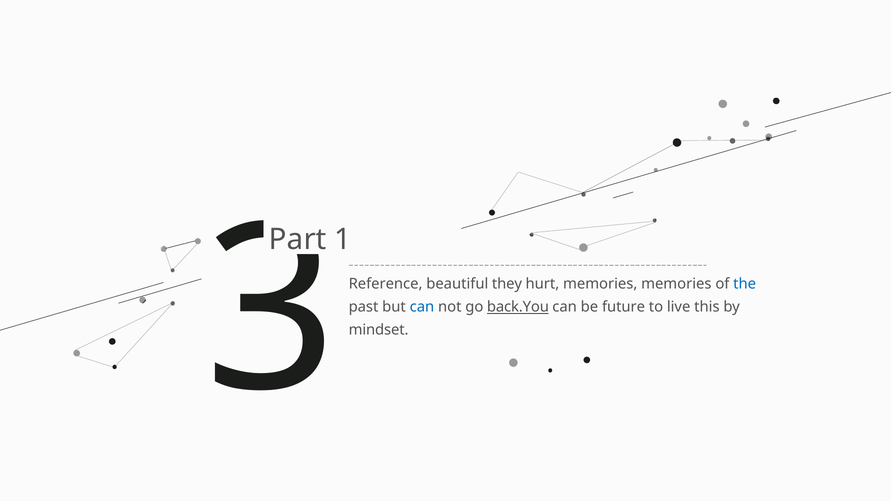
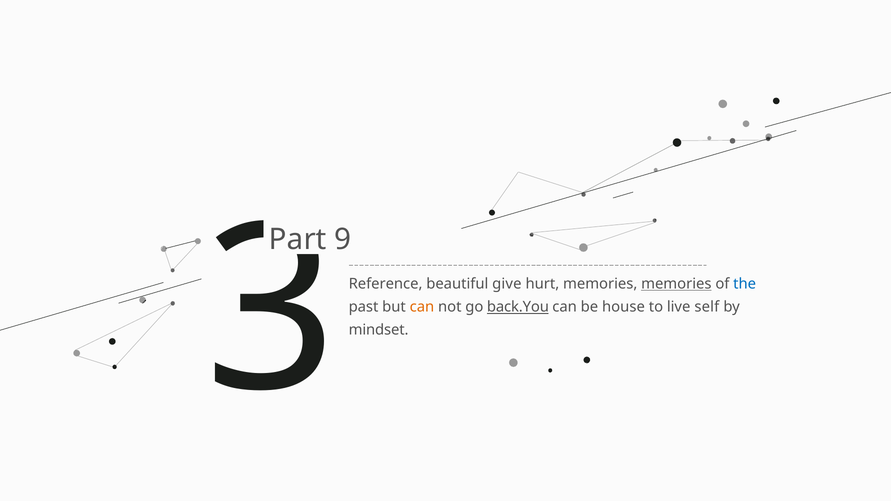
1: 1 -> 9
they: they -> give
memories at (676, 284) underline: none -> present
can at (422, 307) colour: blue -> orange
future: future -> house
this: this -> self
